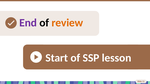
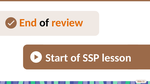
End colour: purple -> orange
